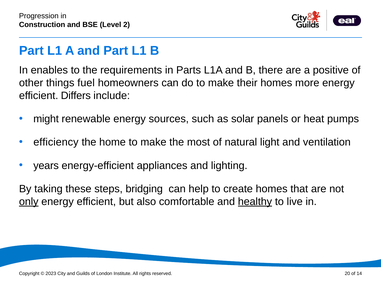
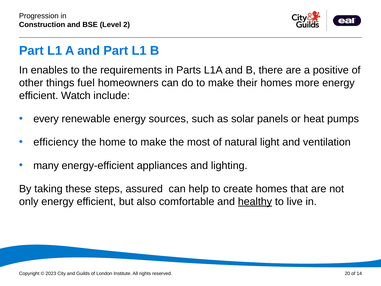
Differs: Differs -> Watch
might: might -> every
years: years -> many
bridging: bridging -> assured
only underline: present -> none
